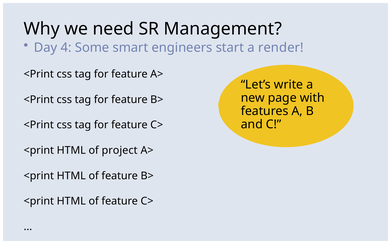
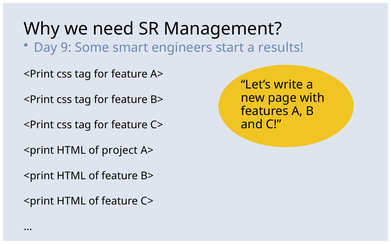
4: 4 -> 9
render: render -> results
